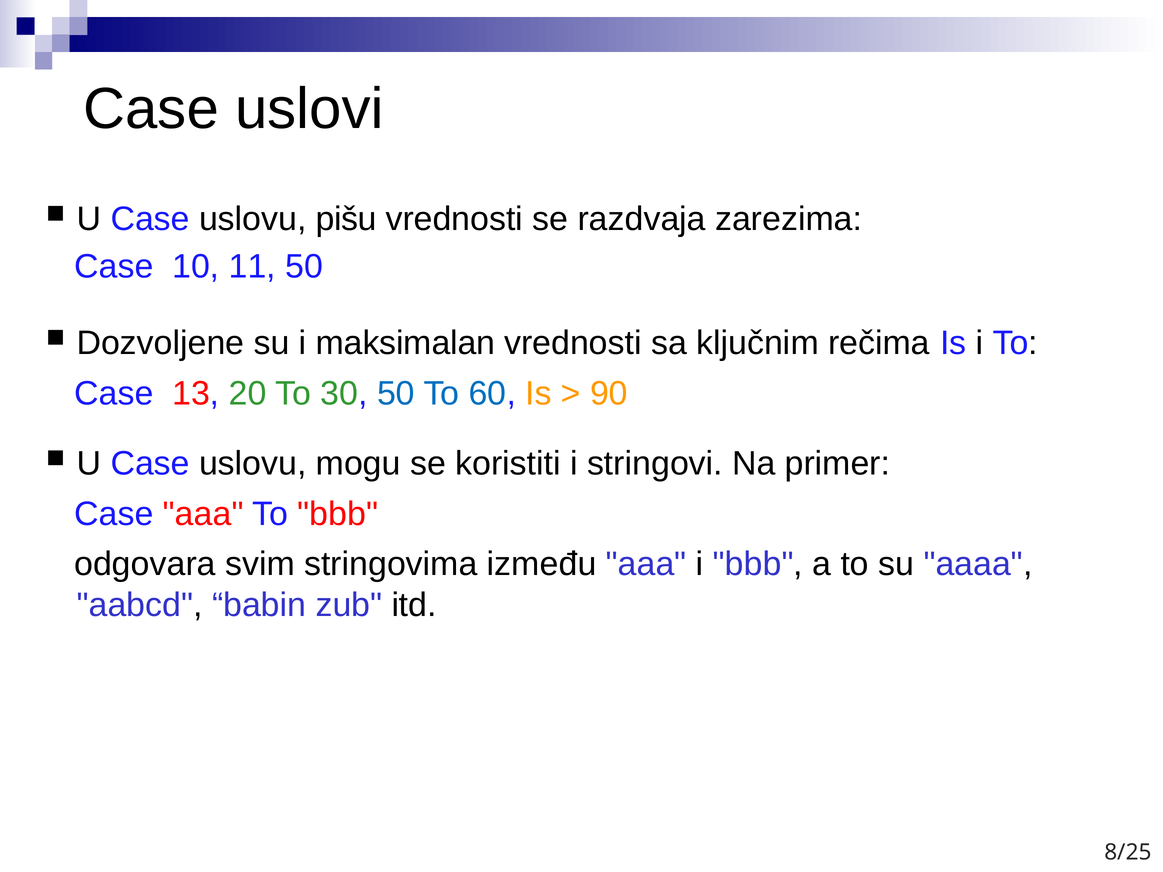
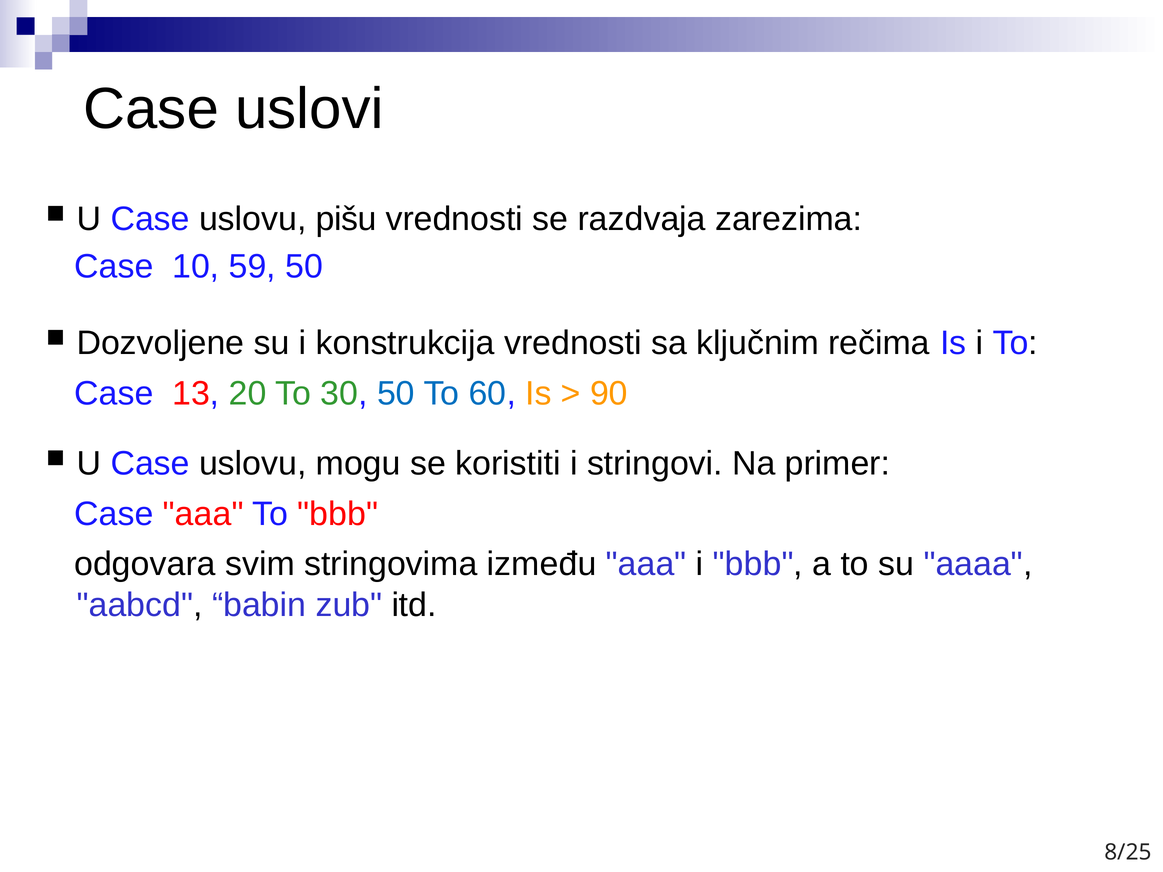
11: 11 -> 59
maksimalan: maksimalan -> konstrukcija
